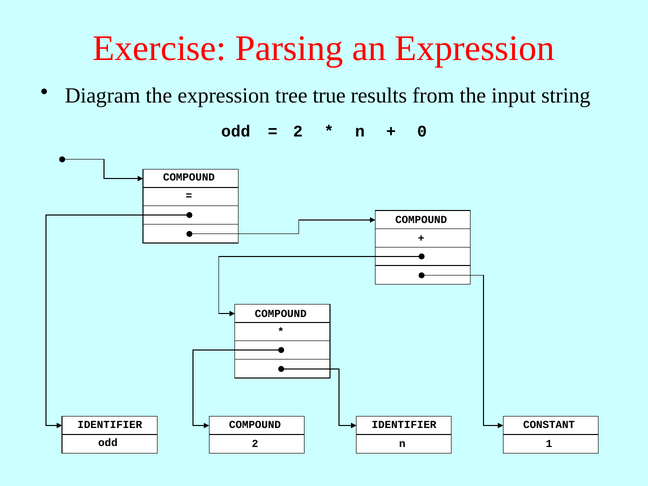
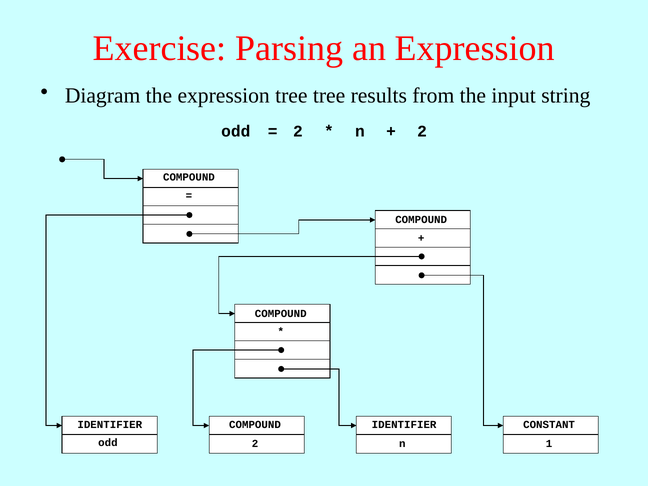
tree true: true -> tree
0 at (422, 131): 0 -> 2
